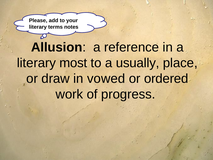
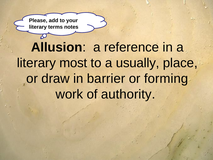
vowed: vowed -> barrier
ordered: ordered -> forming
progress: progress -> authority
